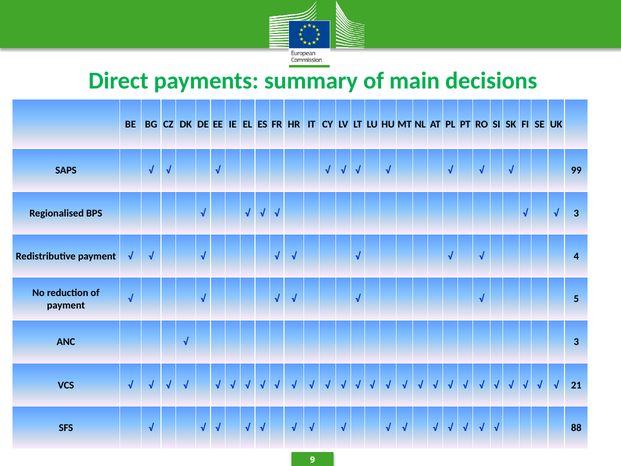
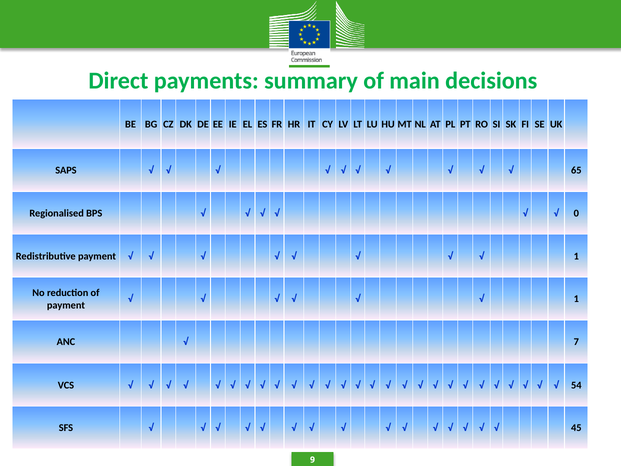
99: 99 -> 65
3 at (576, 213): 3 -> 0
4 at (576, 256): 4 -> 1
5 at (576, 299): 5 -> 1
3 at (576, 342): 3 -> 7
21: 21 -> 54
88: 88 -> 45
